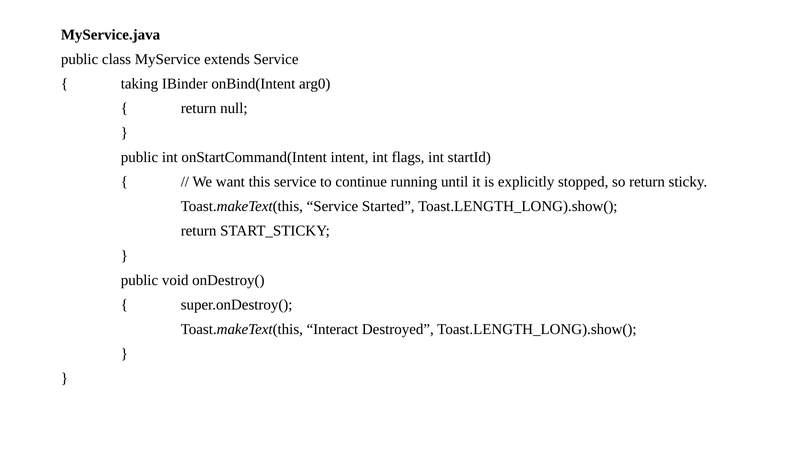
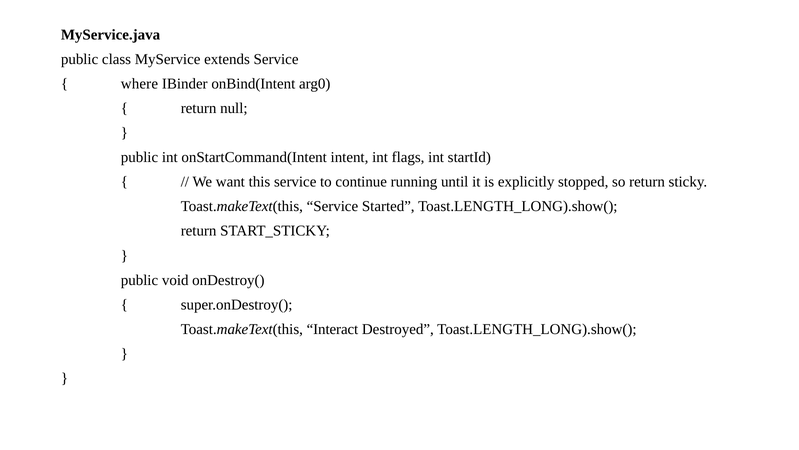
taking: taking -> where
